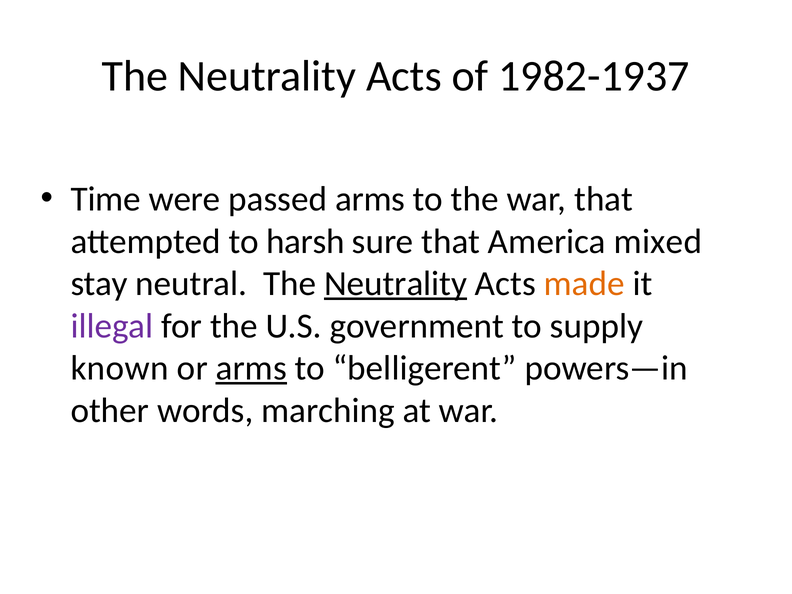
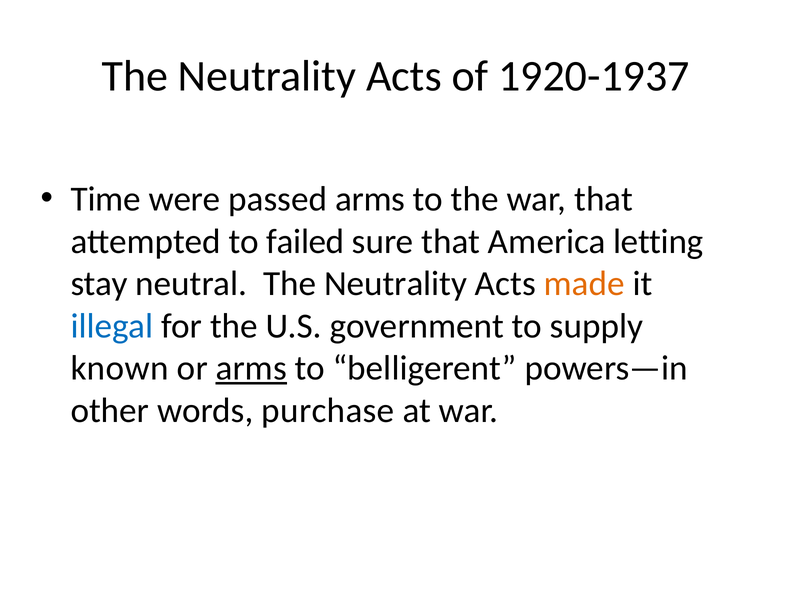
1982-1937: 1982-1937 -> 1920-1937
harsh: harsh -> failed
mixed: mixed -> letting
Neutrality at (396, 284) underline: present -> none
illegal colour: purple -> blue
marching: marching -> purchase
